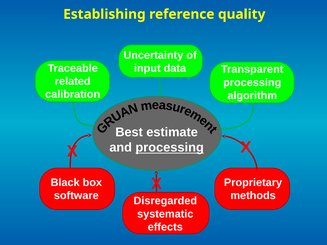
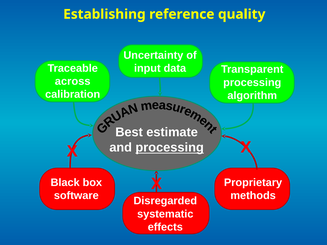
related: related -> across
